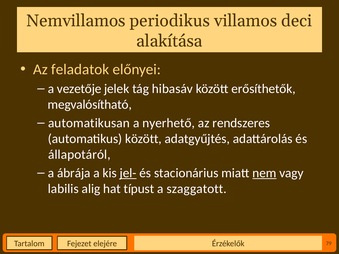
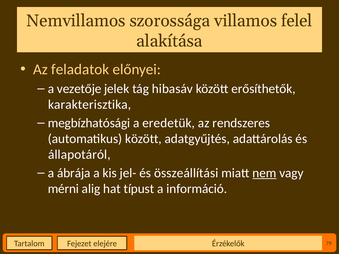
periodikus: periodikus -> szorossága
deci: deci -> felel
megvalósítható: megvalósítható -> karakterisztika
automatikusan: automatikusan -> megbízhatósági
nyerhető: nyerhető -> eredetük
jel- underline: present -> none
stacionárius: stacionárius -> összeállítási
labilis: labilis -> mérni
szaggatott: szaggatott -> információ
